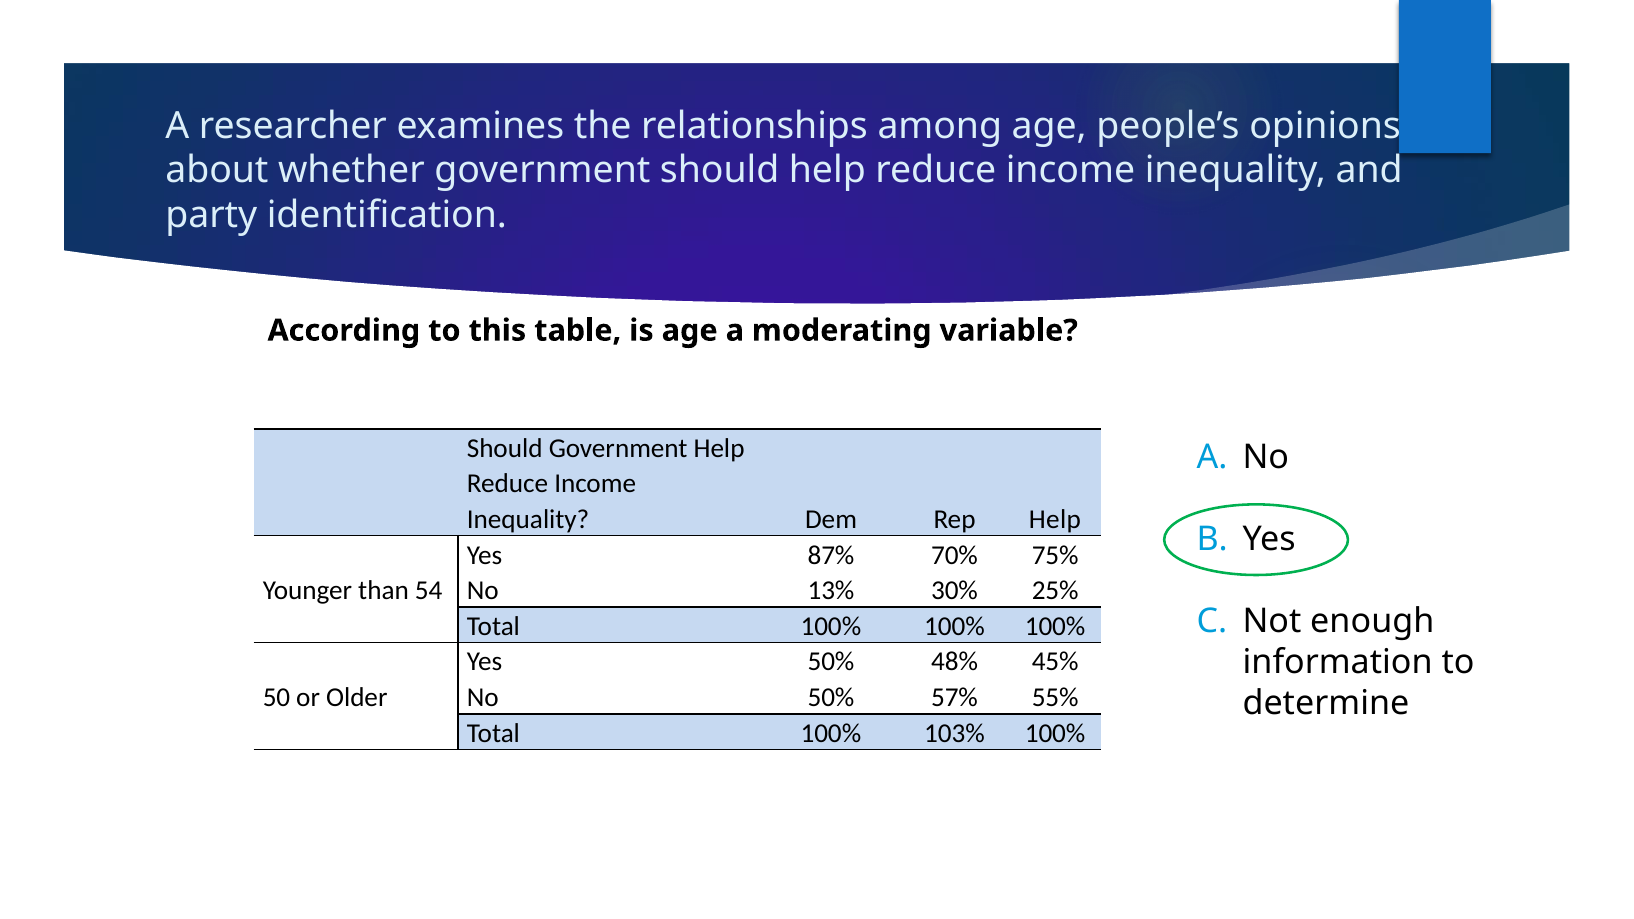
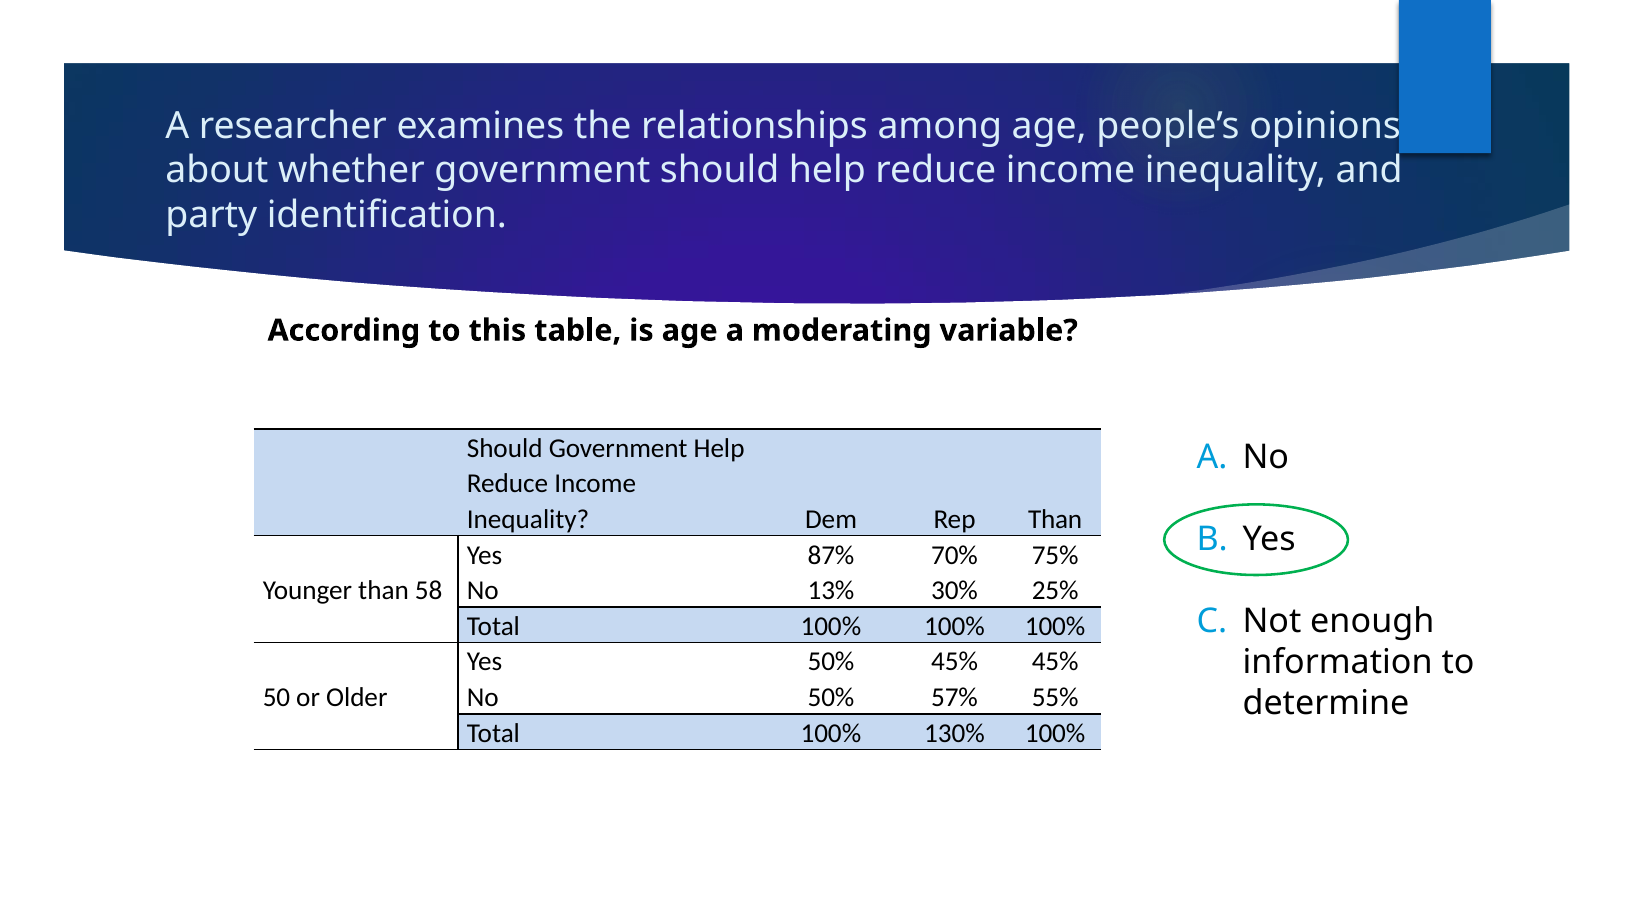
Rep Help: Help -> Than
54: 54 -> 58
50% 48%: 48% -> 45%
103%: 103% -> 130%
